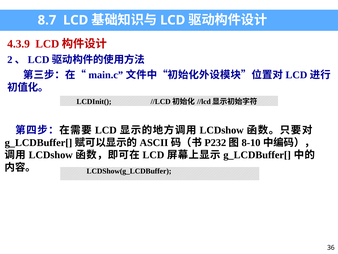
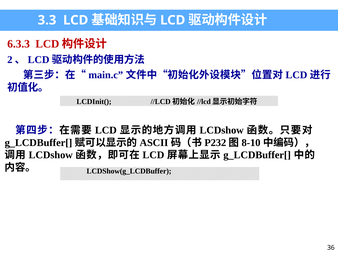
8.7: 8.7 -> 3.3
4.3.9: 4.3.9 -> 6.3.3
